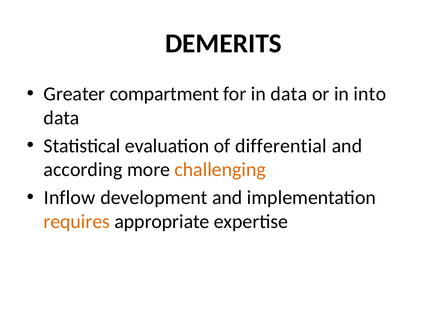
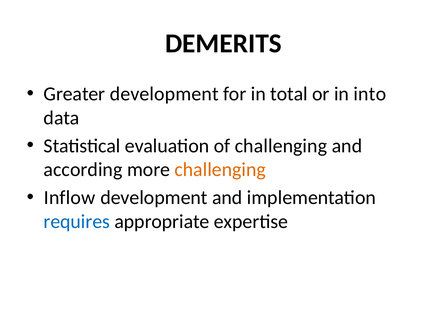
Greater compartment: compartment -> development
in data: data -> total
of differential: differential -> challenging
requires colour: orange -> blue
